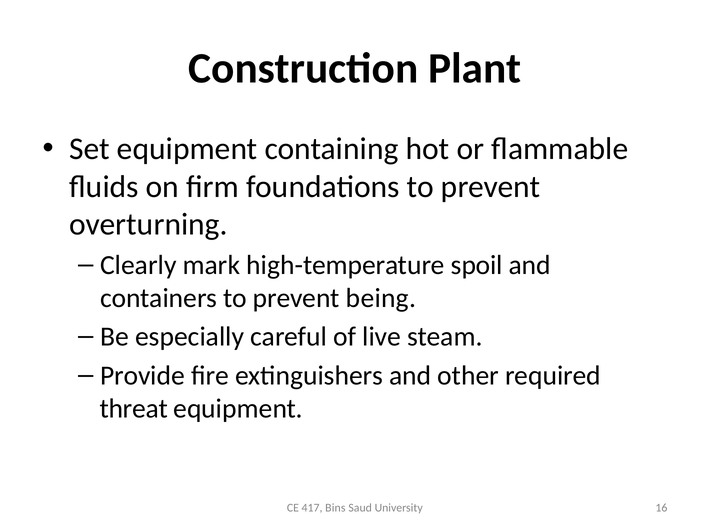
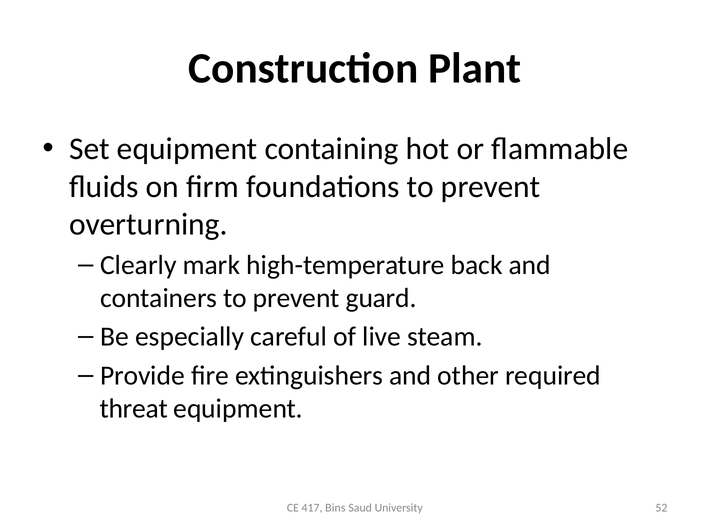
spoil: spoil -> back
being: being -> guard
16: 16 -> 52
